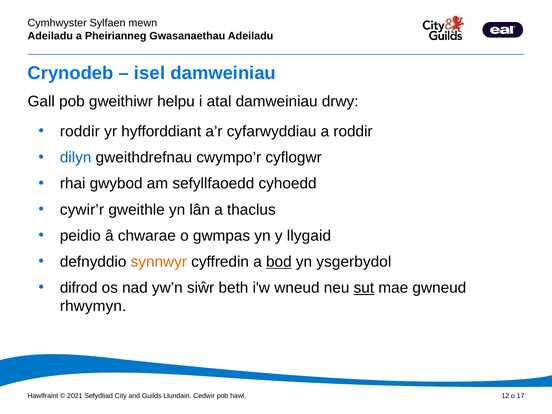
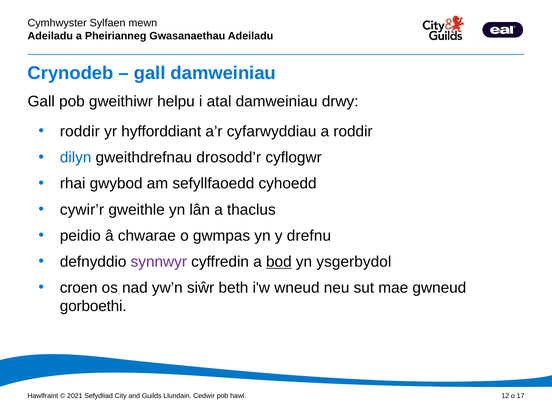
isel at (150, 73): isel -> gall
cwympo’r: cwympo’r -> drosodd’r
llygaid: llygaid -> drefnu
synnwyr colour: orange -> purple
difrod: difrod -> croen
sut underline: present -> none
rhwymyn: rhwymyn -> gorboethi
